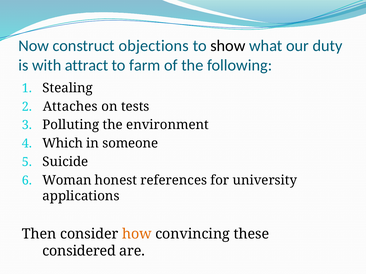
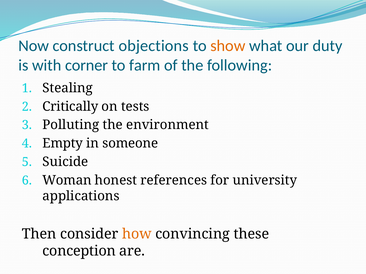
show colour: black -> orange
attract: attract -> corner
Attaches: Attaches -> Critically
Which: Which -> Empty
considered: considered -> conception
